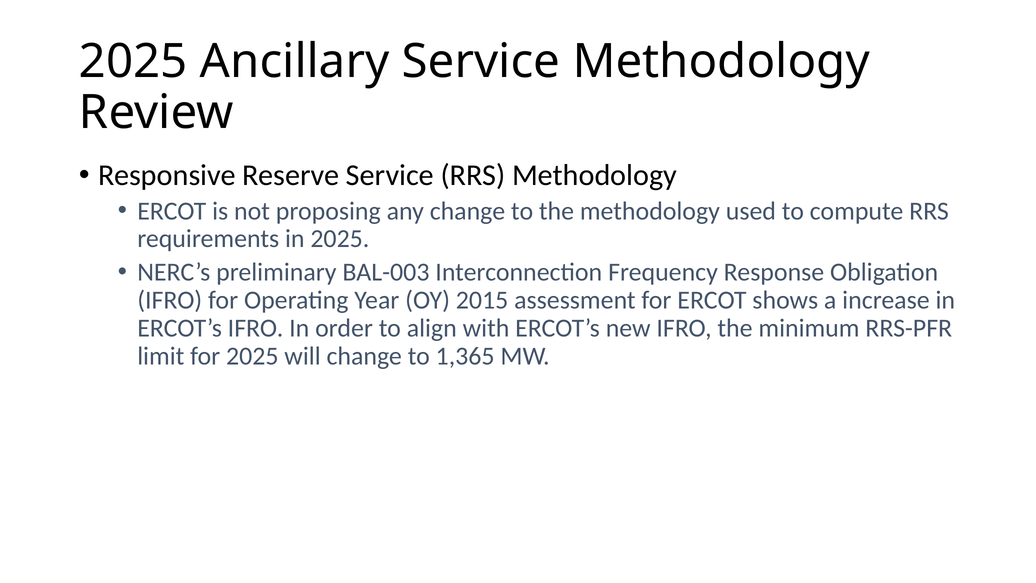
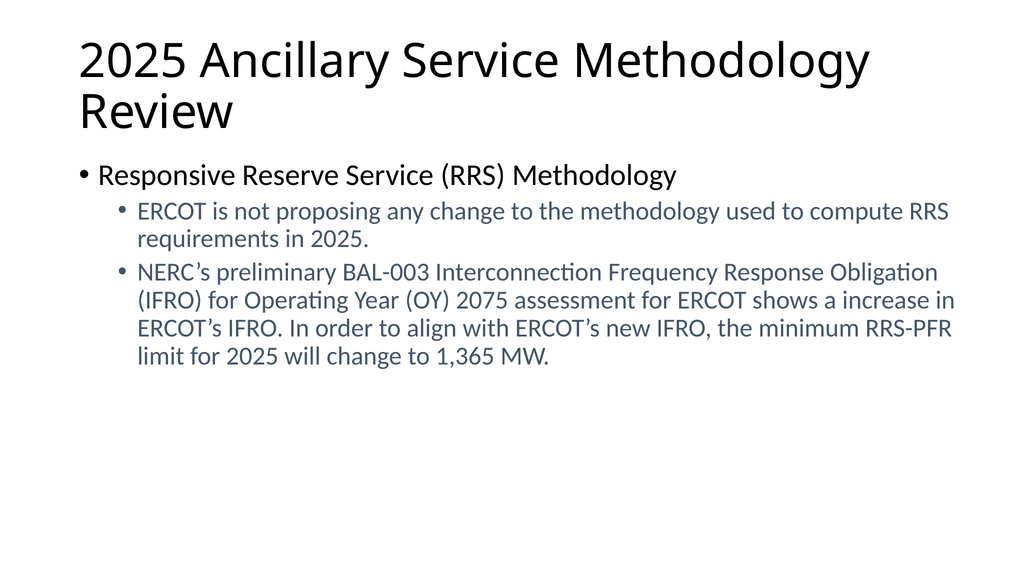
2015: 2015 -> 2075
